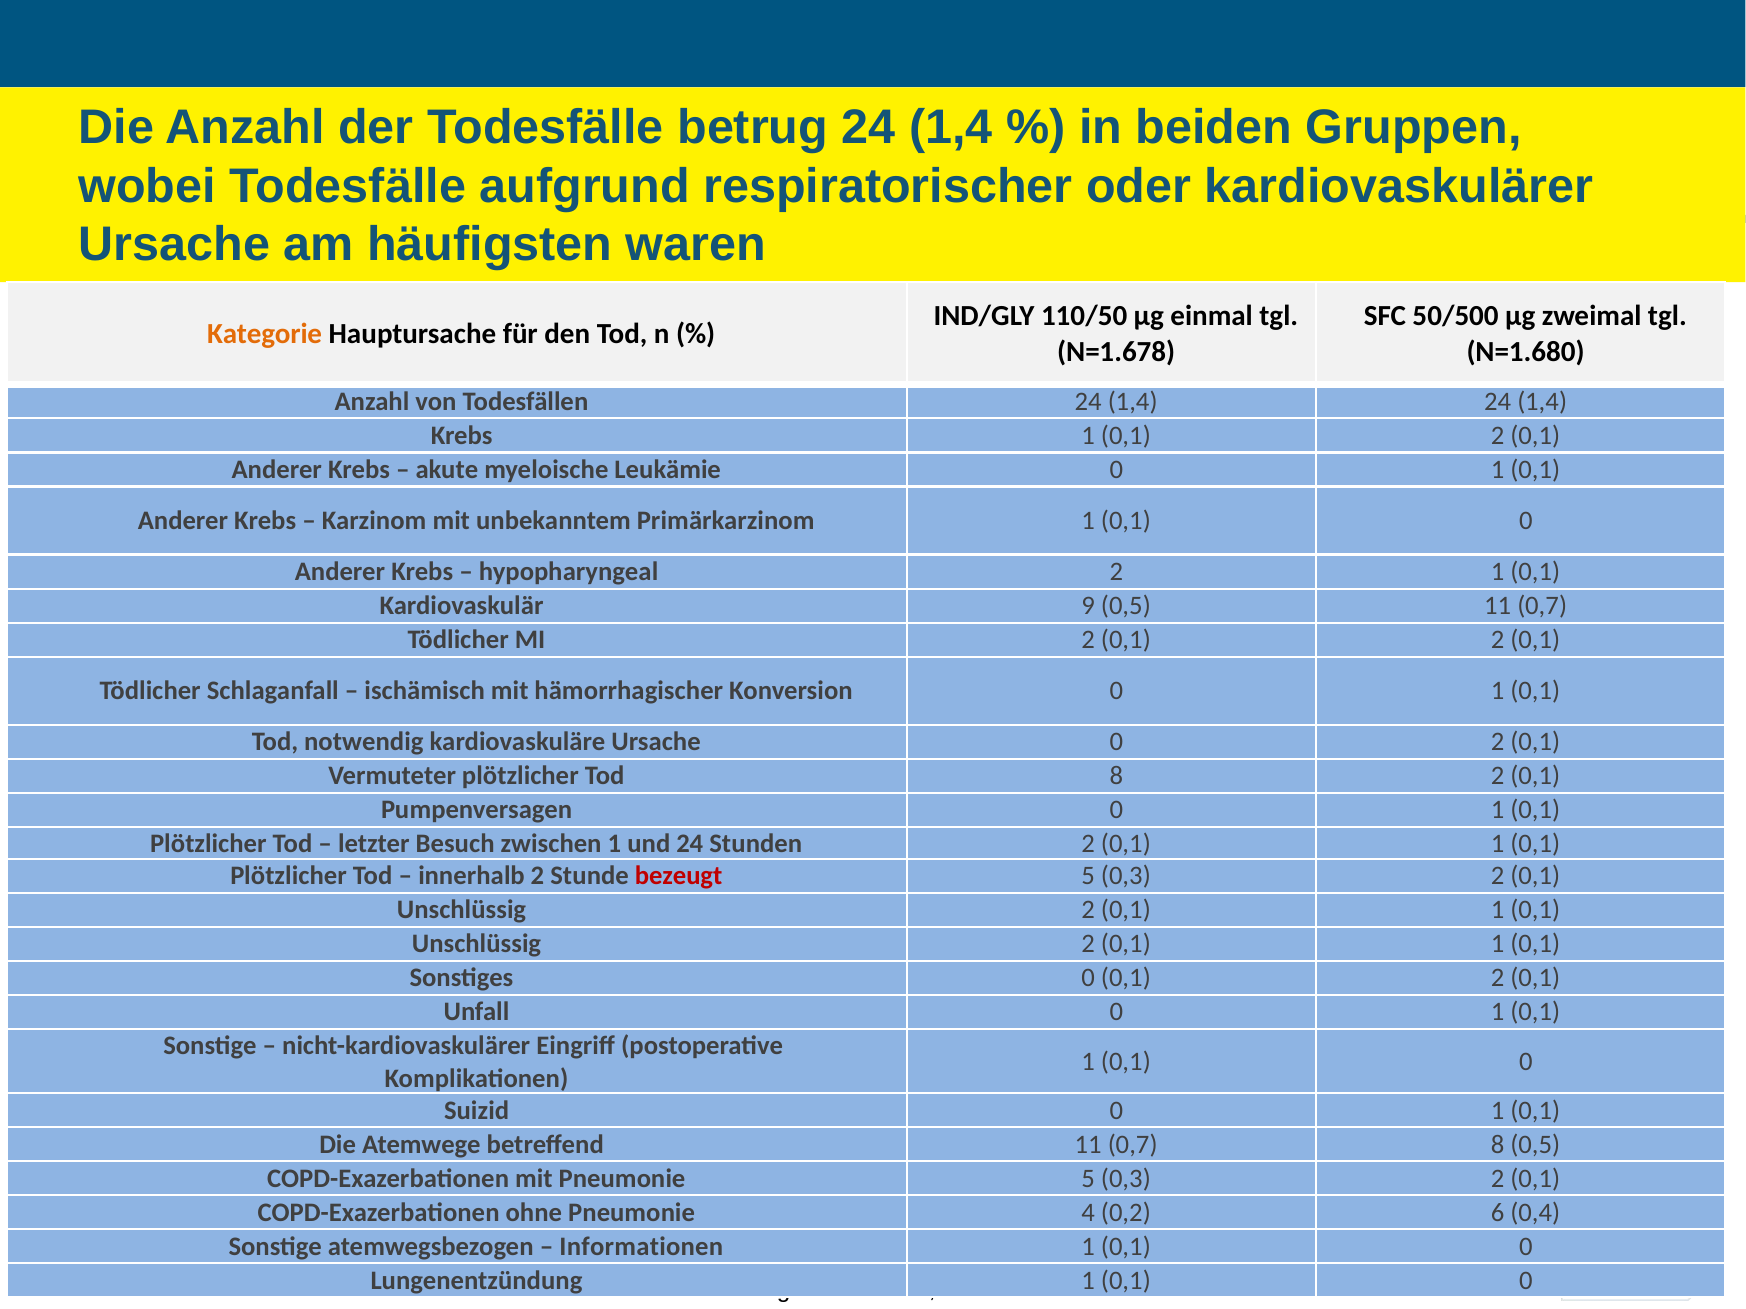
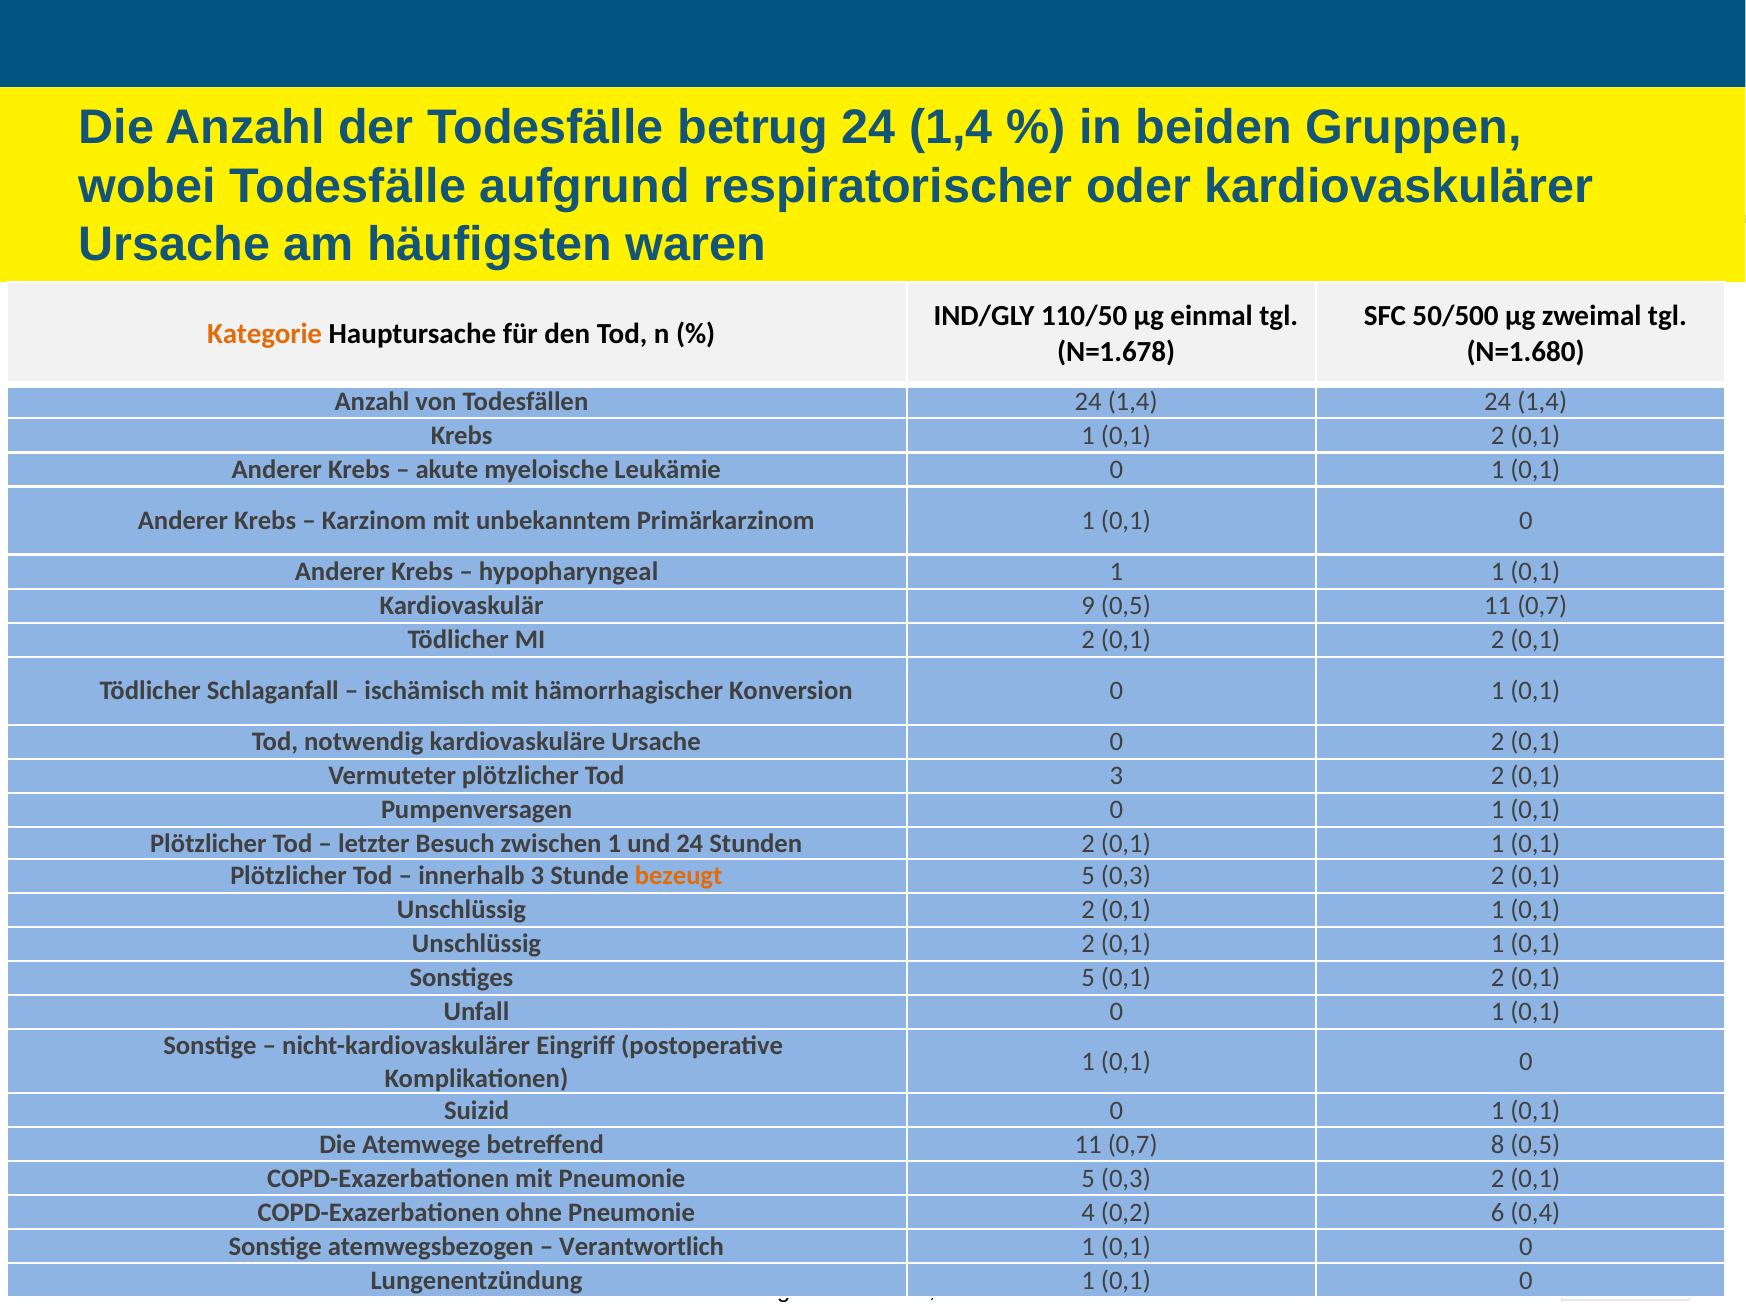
hypopharyngeal 2: 2 -> 1
Tod 8: 8 -> 3
innerhalb 2: 2 -> 3
bezeugt colour: red -> orange
Sonstiges 0: 0 -> 5
Informationen: Informationen -> Verantwortlich
